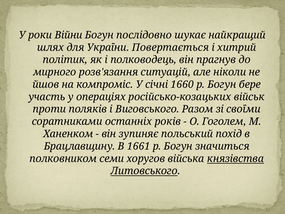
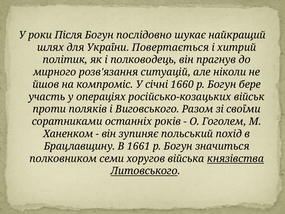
Війни: Війни -> Після
